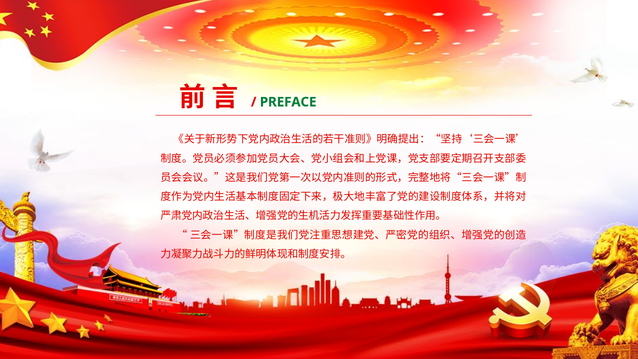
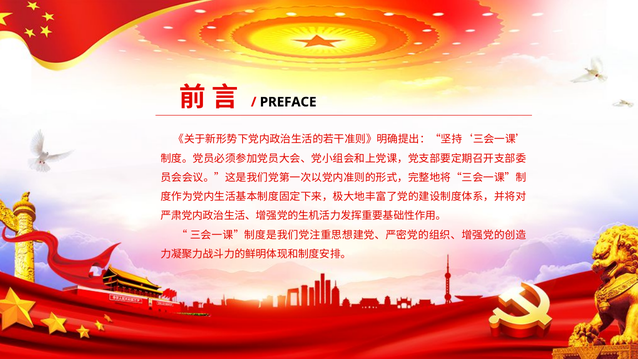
PREFACE colour: green -> black
